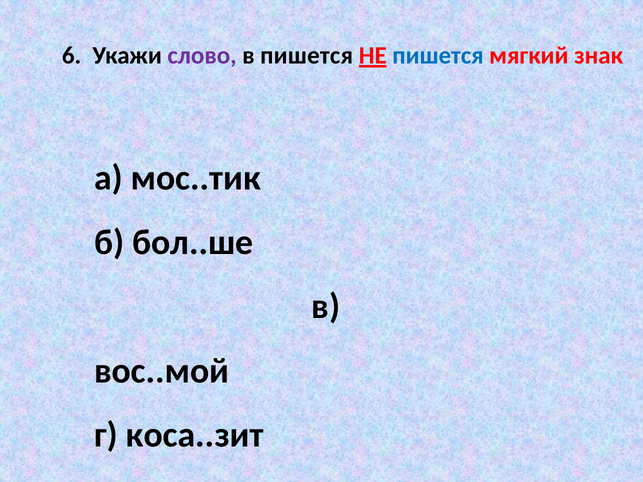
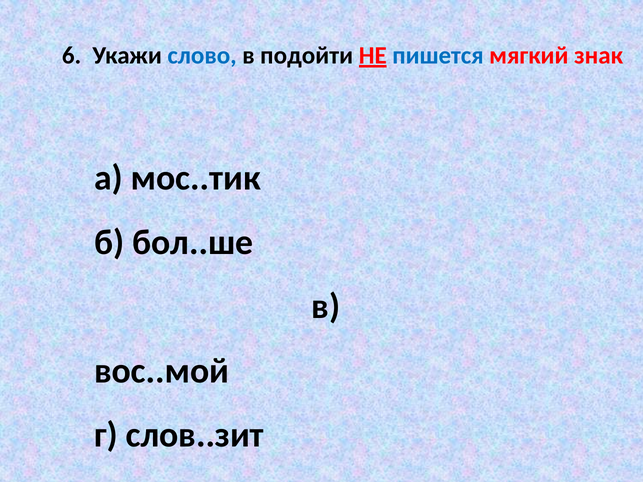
слово colour: purple -> blue
в пишется: пишется -> подойти
коса..зит: коса..зит -> слов..зит
